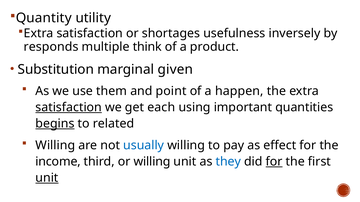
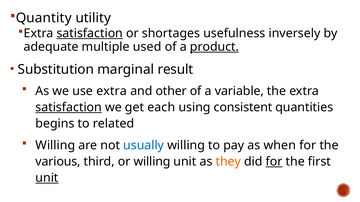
satisfaction at (90, 33) underline: none -> present
responds: responds -> adequate
think: think -> used
product underline: none -> present
given: given -> result
use them: them -> extra
point: point -> other
happen: happen -> variable
important: important -> consistent
begins underline: present -> none
effect: effect -> when
income: income -> various
they colour: blue -> orange
